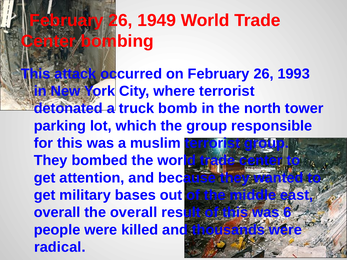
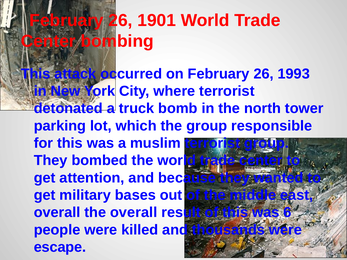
1949: 1949 -> 1901
radical: radical -> escape
